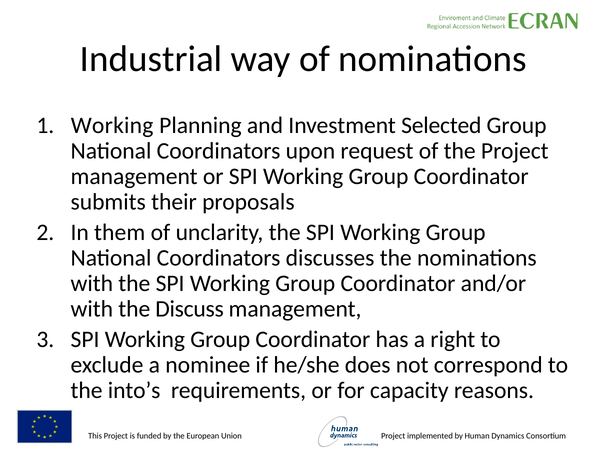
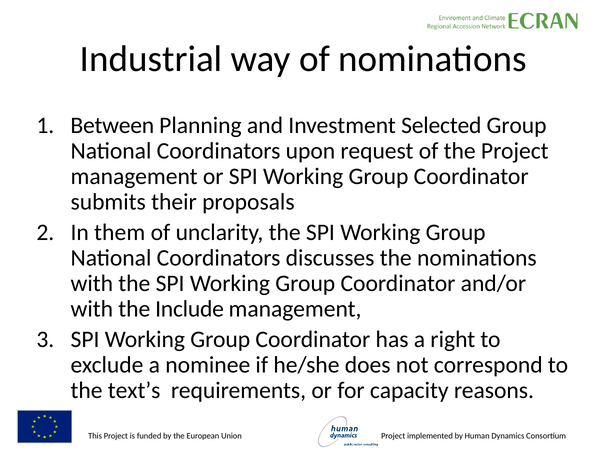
Working at (112, 125): Working -> Between
Discuss: Discuss -> Include
into’s: into’s -> text’s
